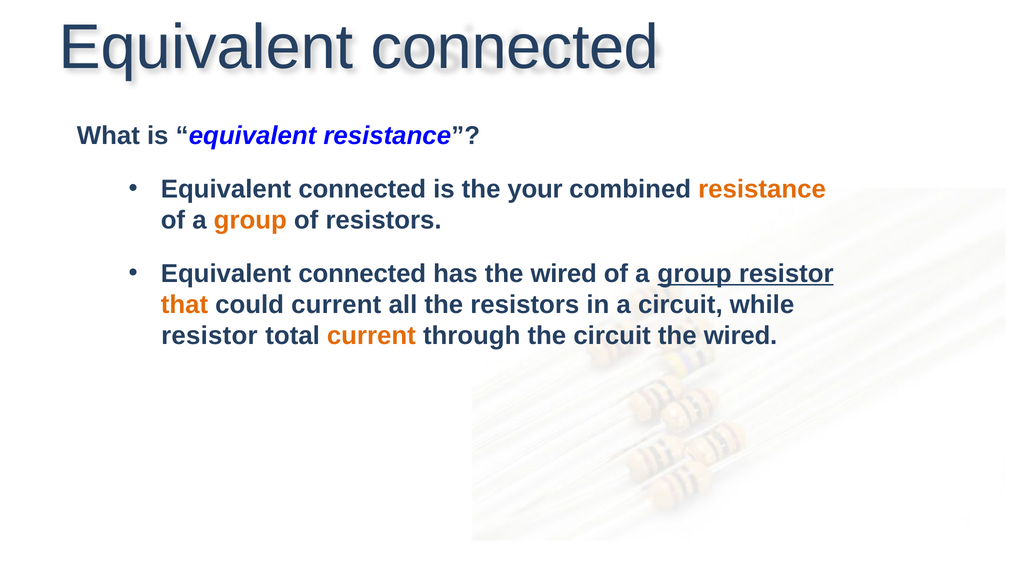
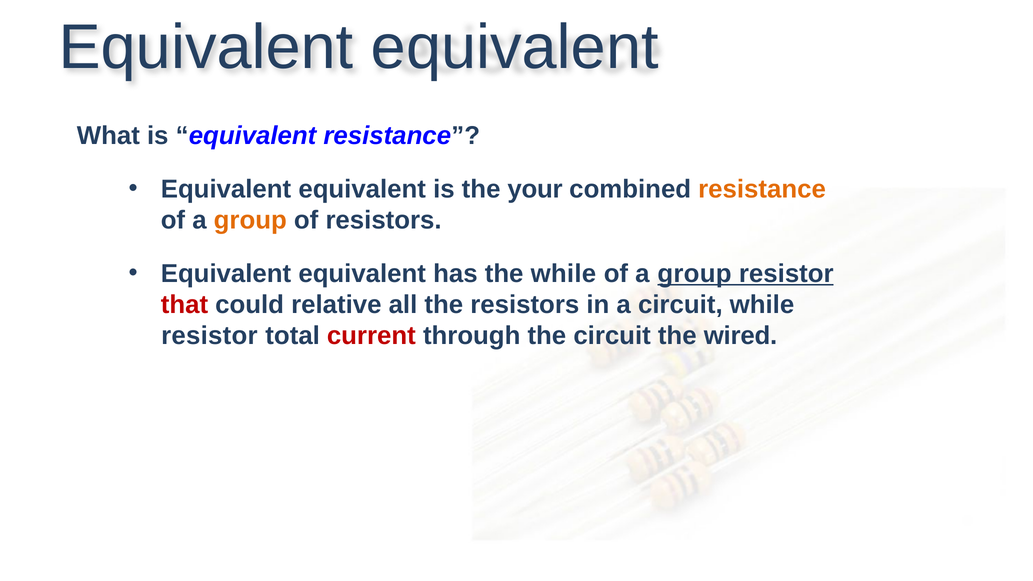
connected at (515, 47): connected -> equivalent
connected at (362, 189): connected -> equivalent
connected at (362, 274): connected -> equivalent
has the wired: wired -> while
that colour: orange -> red
could current: current -> relative
current at (371, 336) colour: orange -> red
